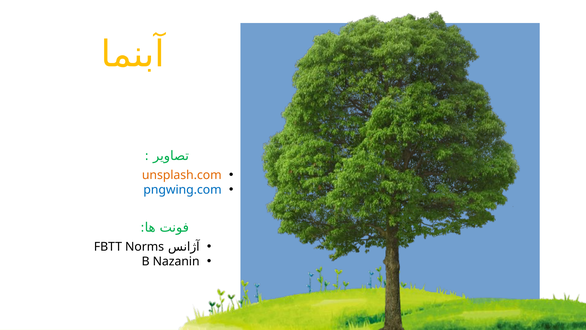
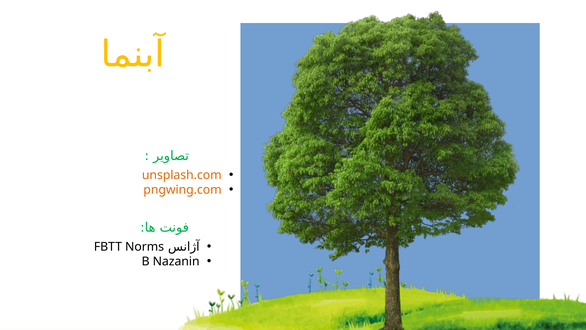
pngwing.com colour: blue -> orange
